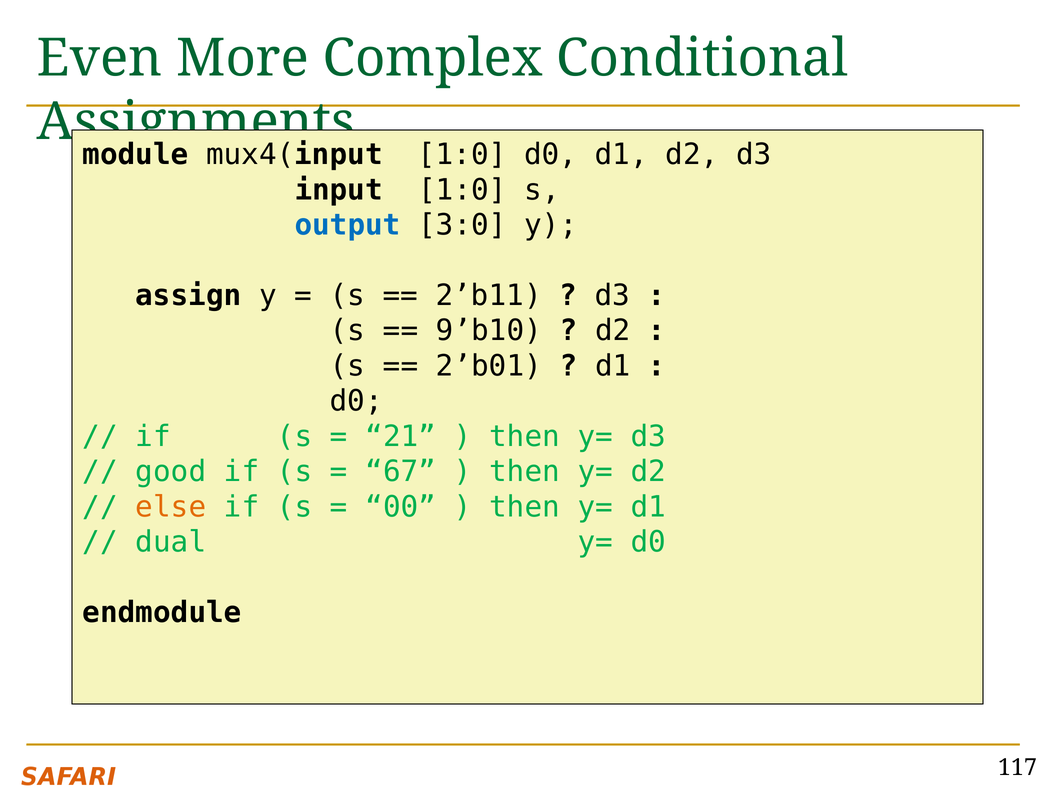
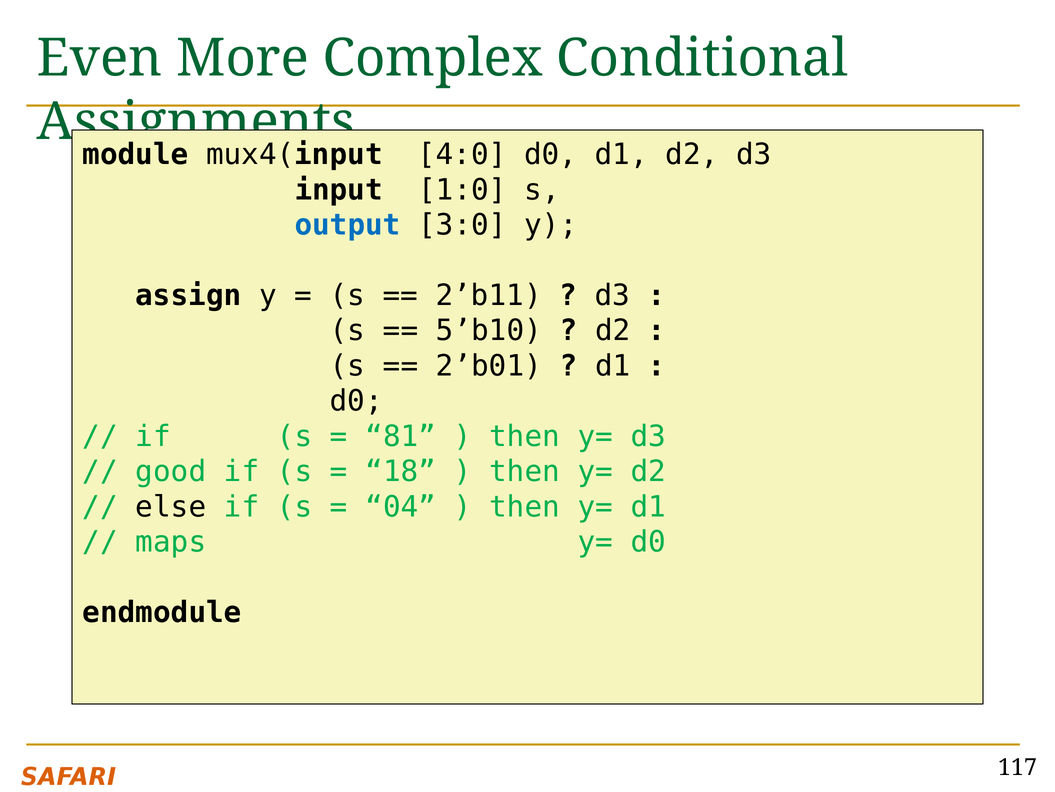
1:0 at (462, 155): 1:0 -> 4:0
9’b10: 9’b10 -> 5’b10
21: 21 -> 81
67: 67 -> 18
else colour: orange -> black
00: 00 -> 04
dual: dual -> maps
